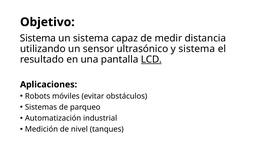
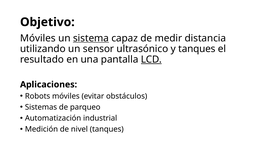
Sistema at (38, 38): Sistema -> Móviles
sistema at (91, 38) underline: none -> present
y sistema: sistema -> tanques
